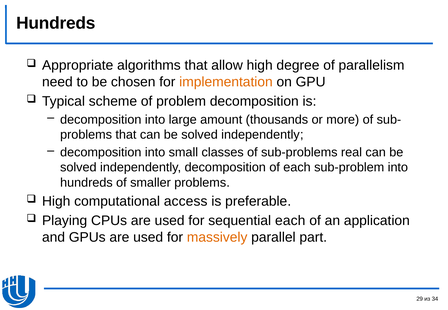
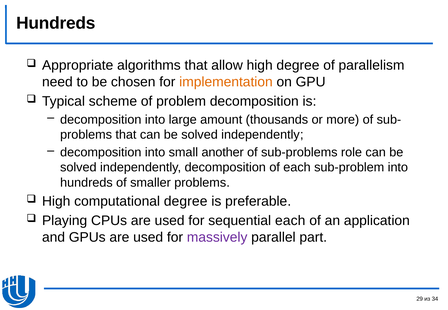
classes: classes -> another
real: real -> role
computational access: access -> degree
massively colour: orange -> purple
